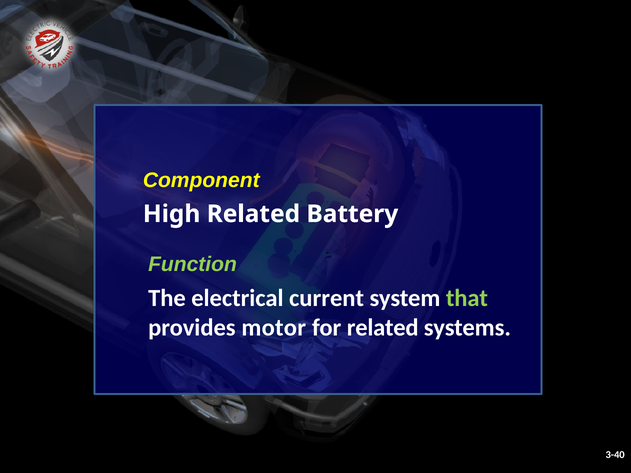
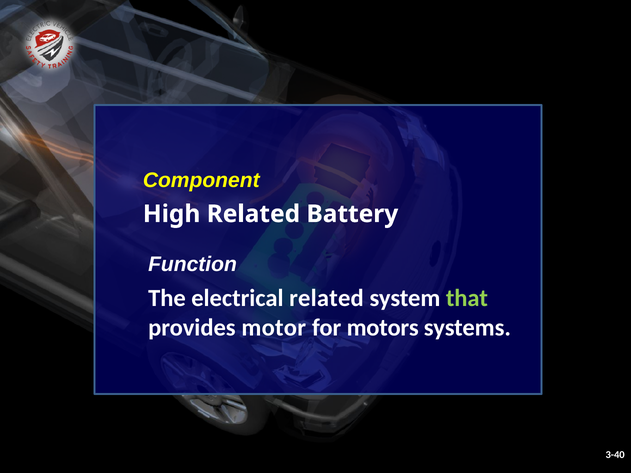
Function colour: light green -> white
electrical current: current -> related
for related: related -> motors
